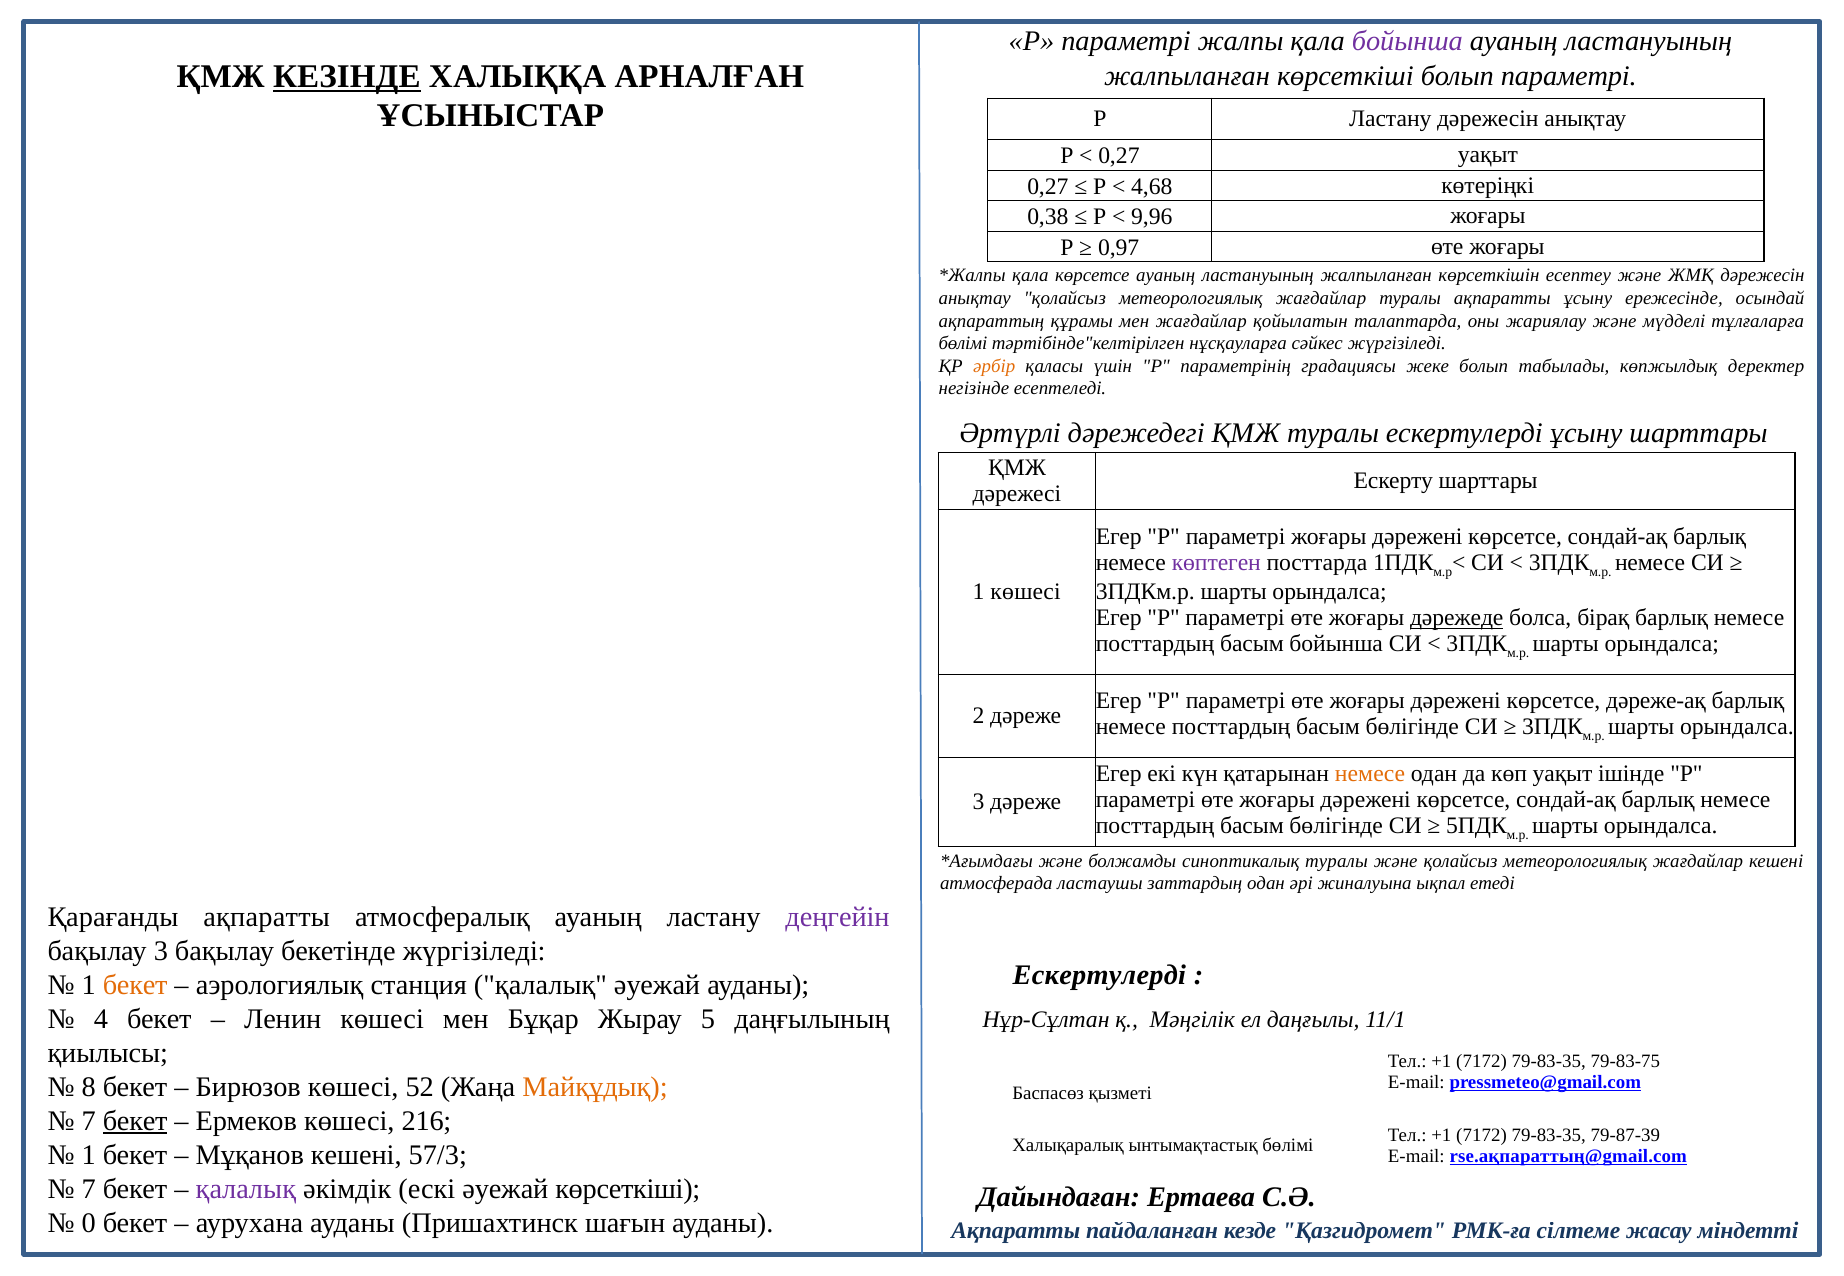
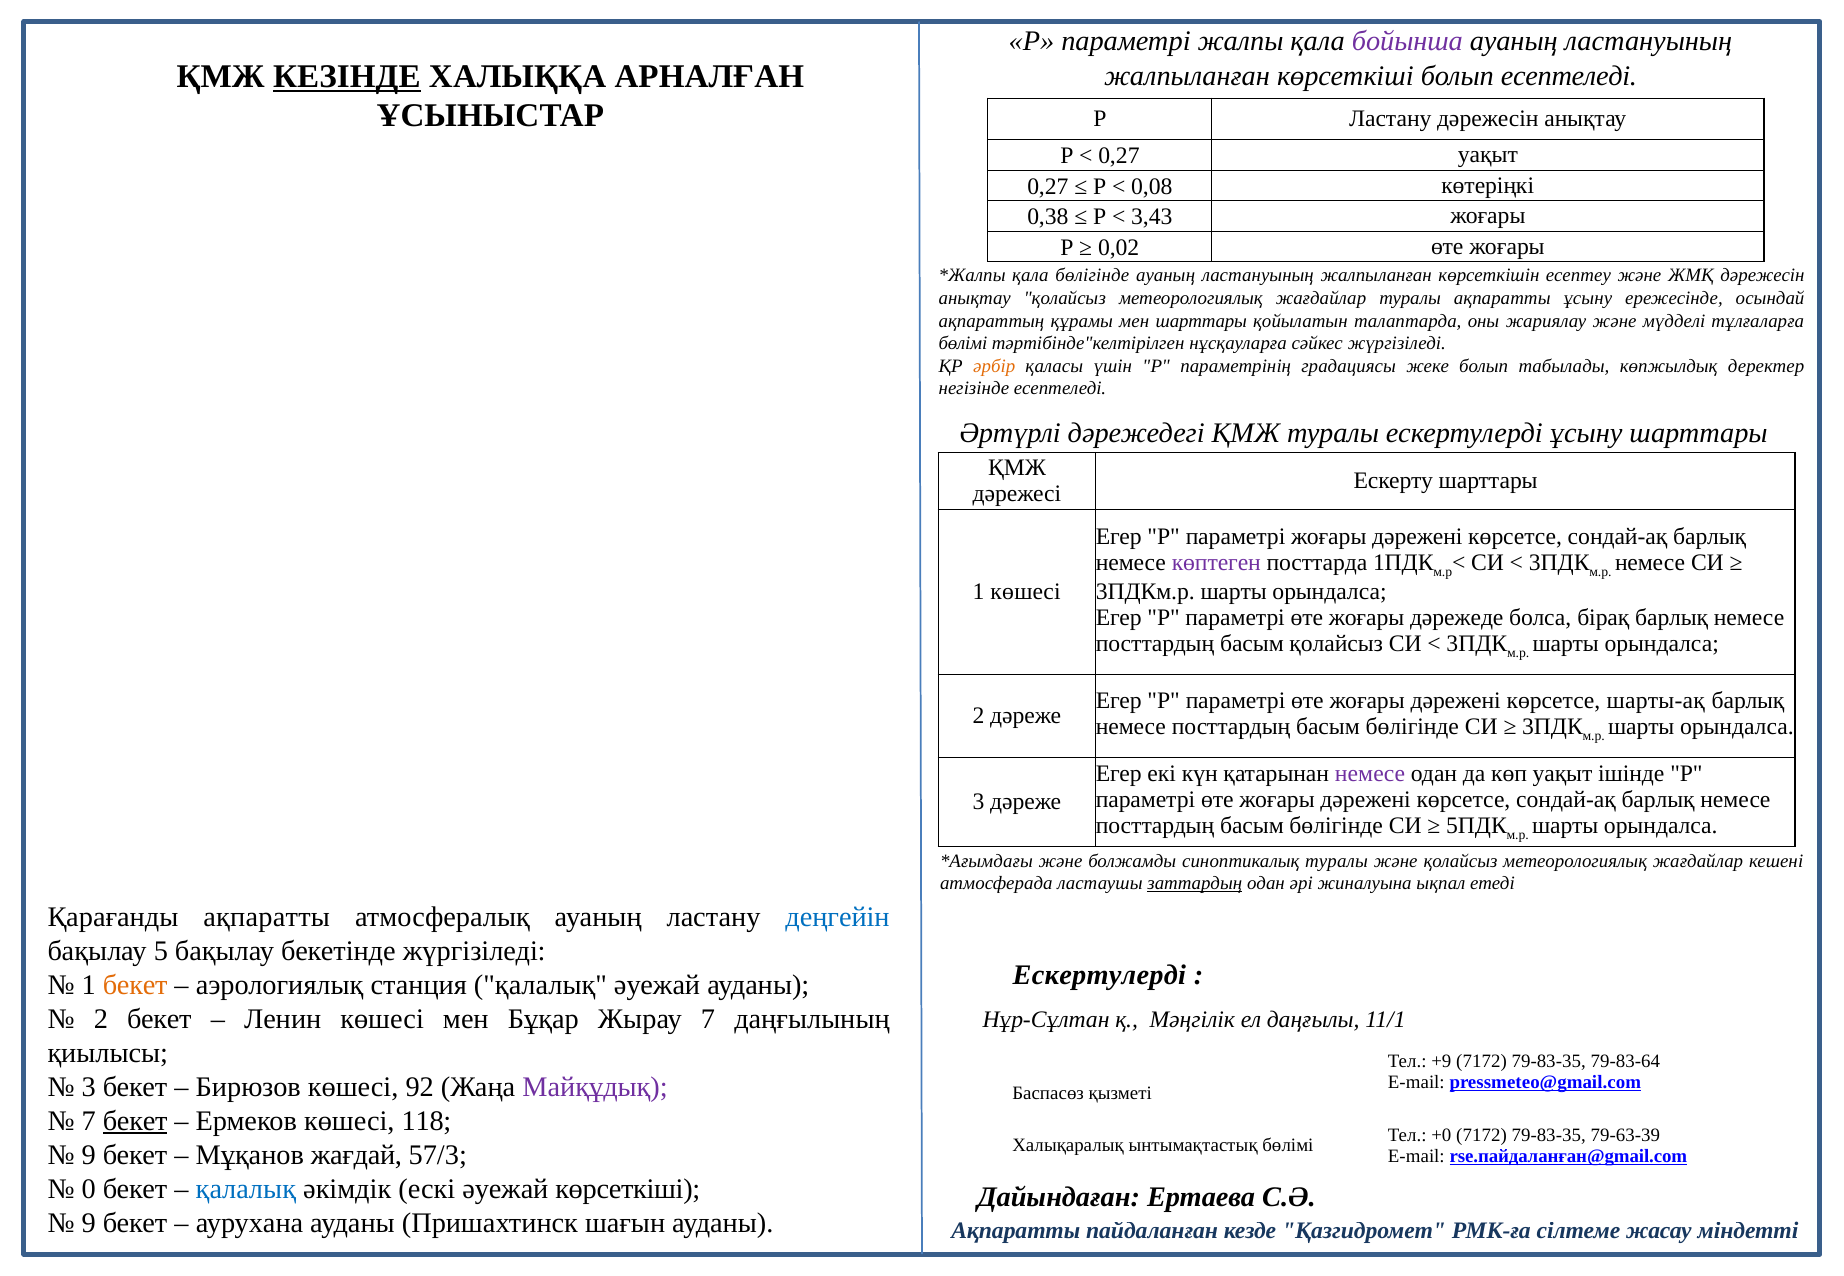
болып параметрі: параметрі -> есептеледі
4,68: 4,68 -> 0,08
9,96: 9,96 -> 3,43
0,97: 0,97 -> 0,02
қала көрсетсе: көрсетсе -> бөлігінде
мен жағдайлар: жағдайлар -> шарттары
дәрежеде underline: present -> none
басым бойынша: бойынша -> қолайсыз
дәреже-ақ: дәреже-ақ -> шарты-ақ
немесе at (1370, 774) colour: orange -> purple
заттардың underline: none -> present
деңгейін colour: purple -> blue
бақылау 3: 3 -> 5
4 at (101, 1019): 4 -> 2
Жырау 5: 5 -> 7
+1 at (1441, 1062): +1 -> +9
79-83-75: 79-83-75 -> 79-83-64
8 at (89, 1088): 8 -> 3
52: 52 -> 92
Майқұдық colour: orange -> purple
216: 216 -> 118
+1 at (1441, 1136): +1 -> +0
79-87-39: 79-87-39 -> 79-63-39
1 at (89, 1156): 1 -> 9
Мұқанов кешені: кешені -> жағдай
rse.ақпараттың@gmail.com: rse.ақпараттың@gmail.com -> rse.пайдаланған@gmail.com
7 at (89, 1190): 7 -> 0
қалалық at (246, 1190) colour: purple -> blue
0 at (89, 1224): 0 -> 9
